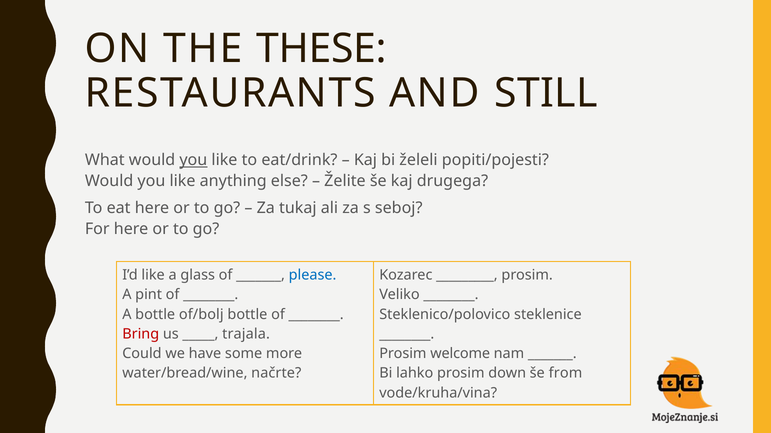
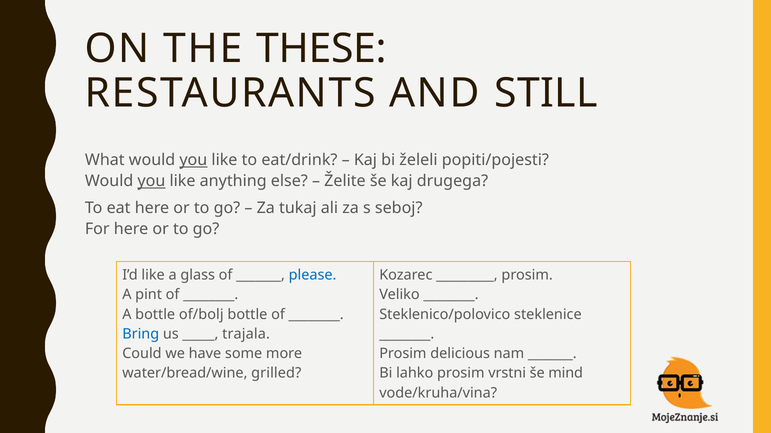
you at (151, 181) underline: none -> present
Bring colour: red -> blue
welcome: welcome -> delicious
načrte: načrte -> grilled
down: down -> vrstni
from: from -> mind
